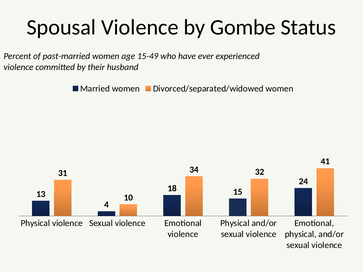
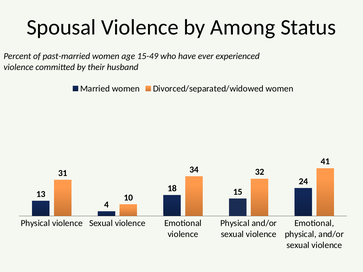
Gombe: Gombe -> Among
